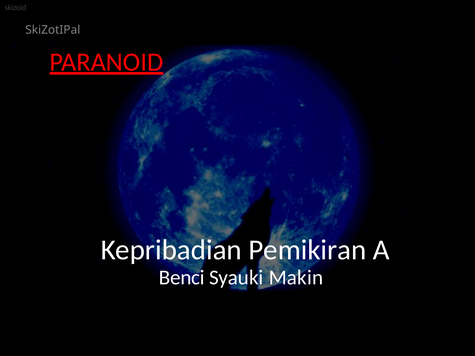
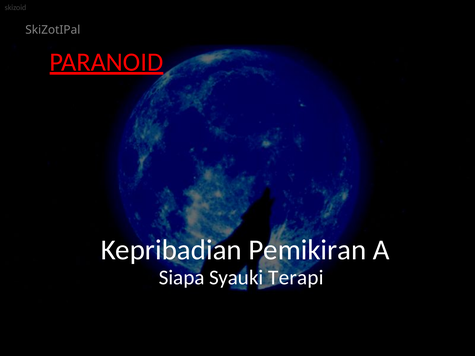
Benci: Benci -> Siapa
Makin: Makin -> Terapi
